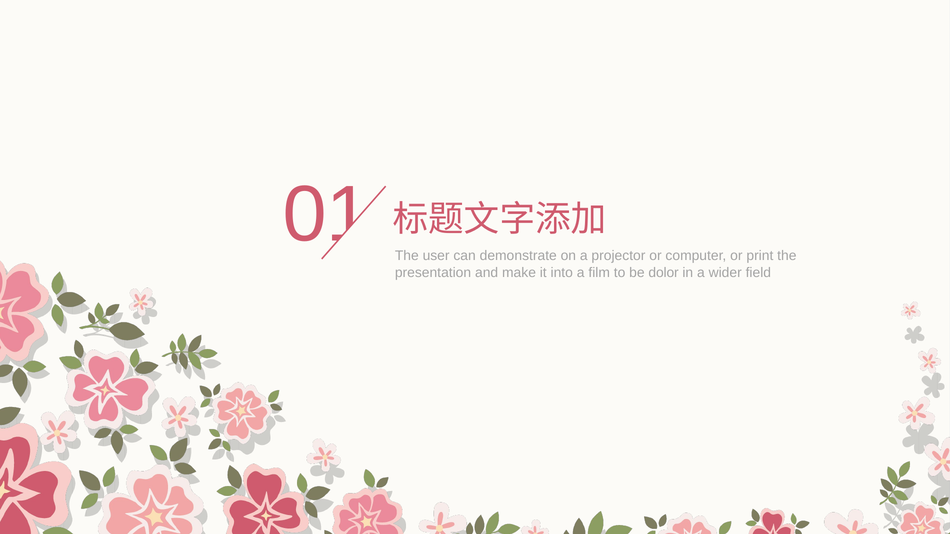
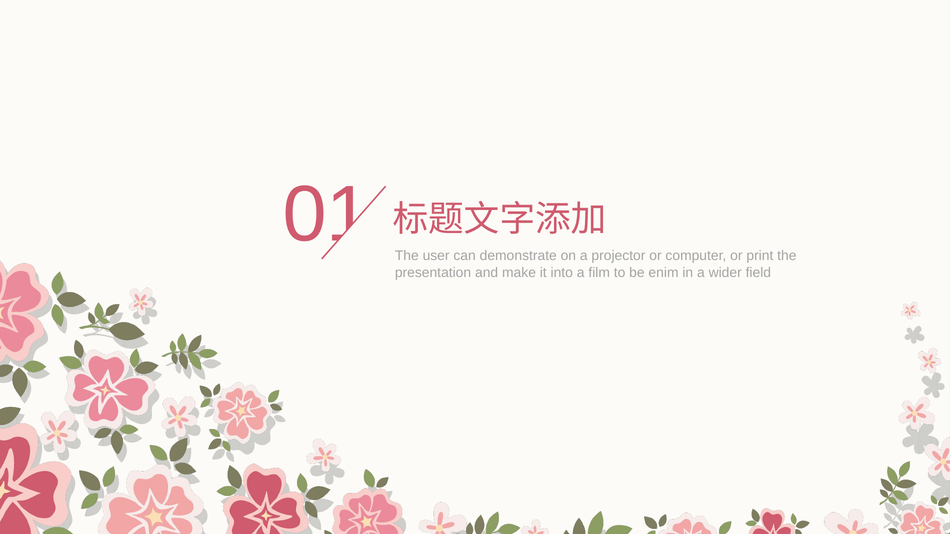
dolor: dolor -> enim
